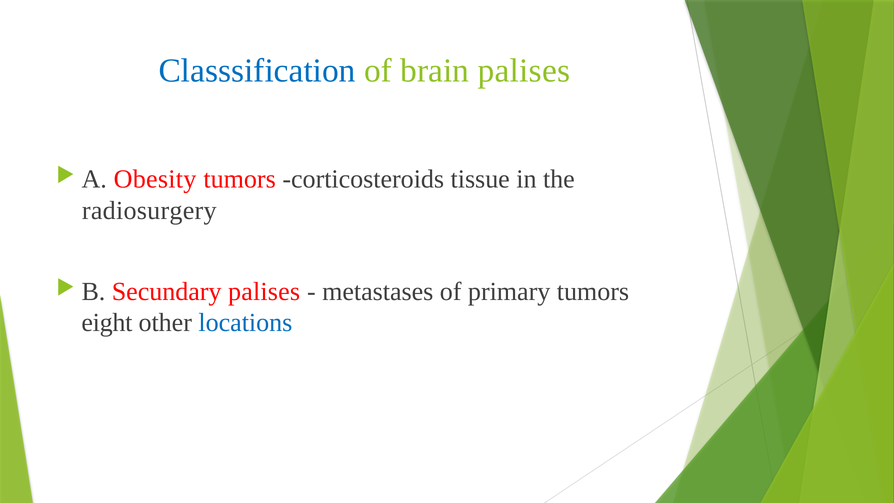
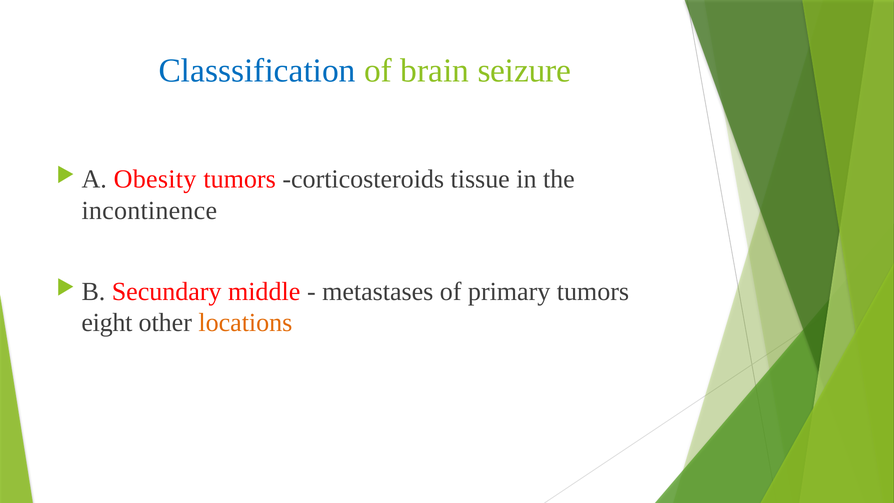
brain palises: palises -> seizure
radiosurgery: radiosurgery -> incontinence
Secundary palises: palises -> middle
locations colour: blue -> orange
